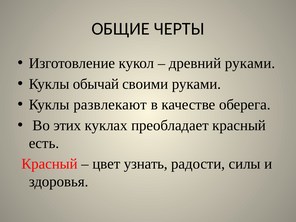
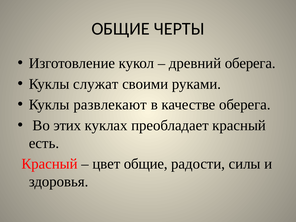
древний руками: руками -> оберега
обычай: обычай -> служат
цвет узнать: узнать -> общие
